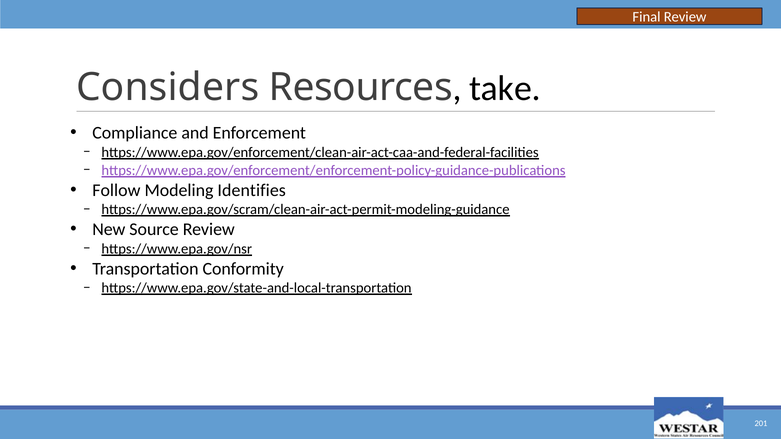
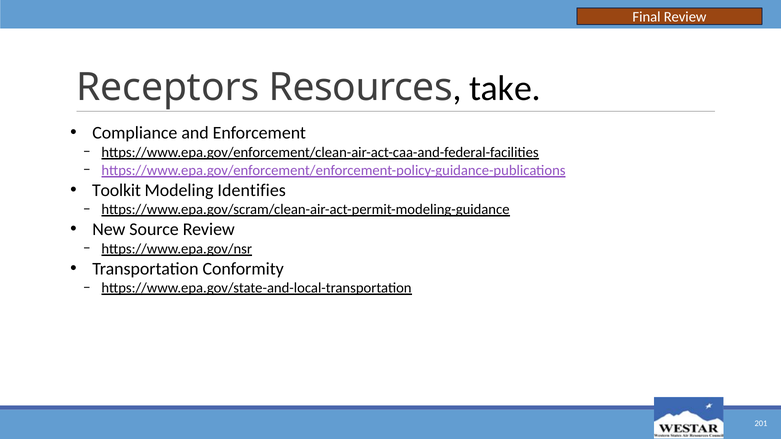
Considers: Considers -> Receptors
Follow: Follow -> Toolkit
